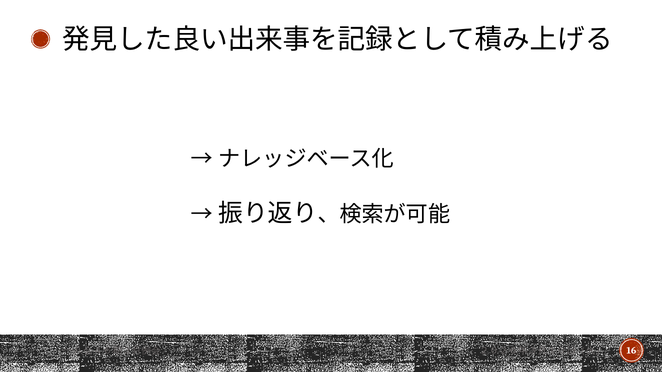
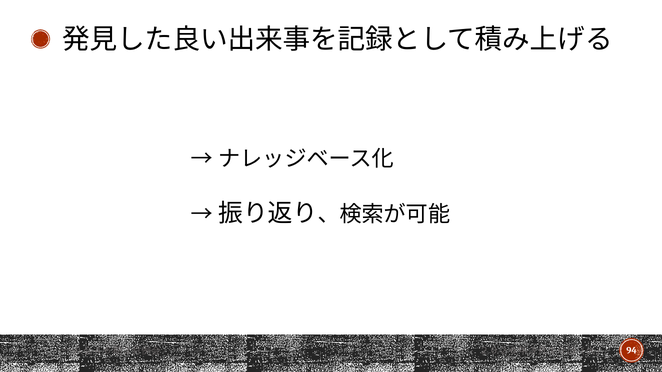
16: 16 -> 94
